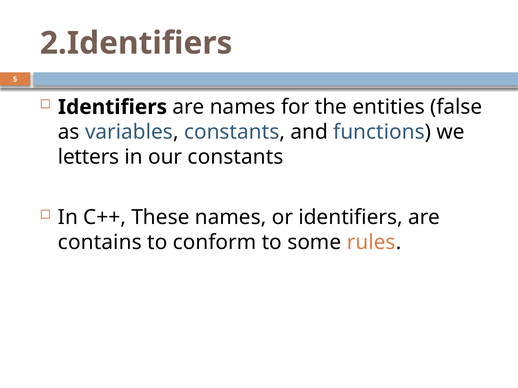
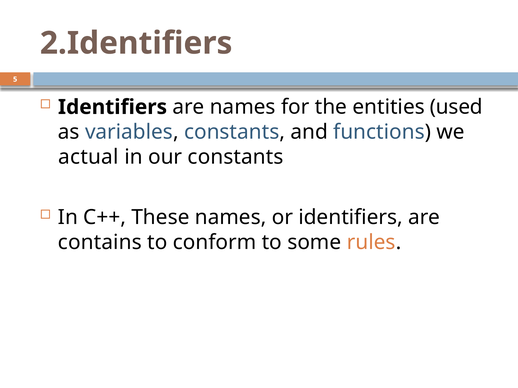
false: false -> used
letters: letters -> actual
